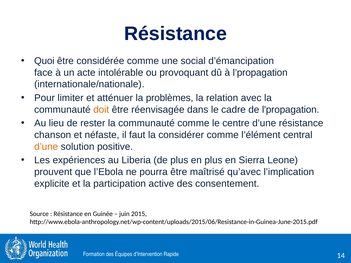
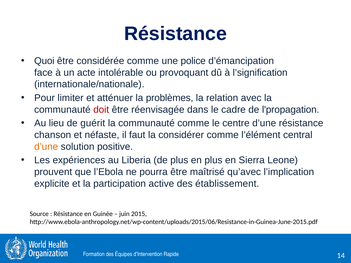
social: social -> police
l’propagation: l’propagation -> l’signification
doit colour: orange -> red
rester: rester -> guérit
consentement: consentement -> établissement
